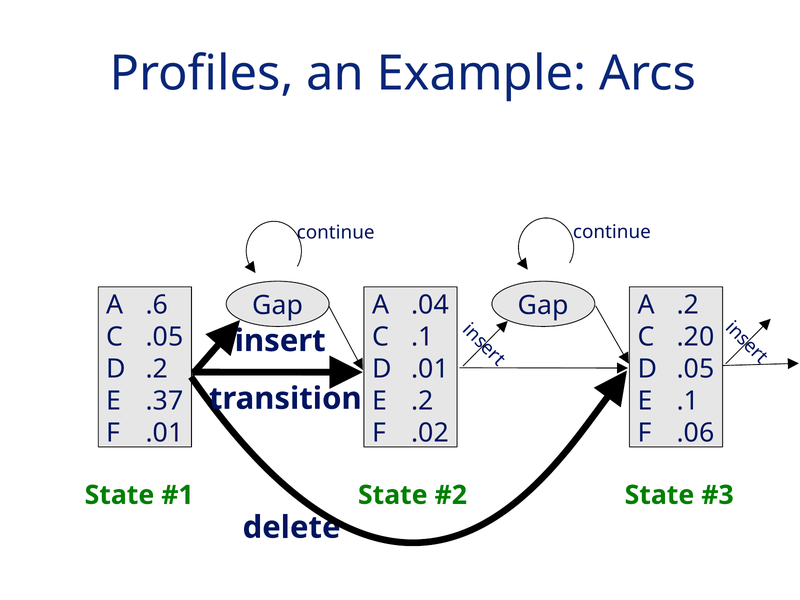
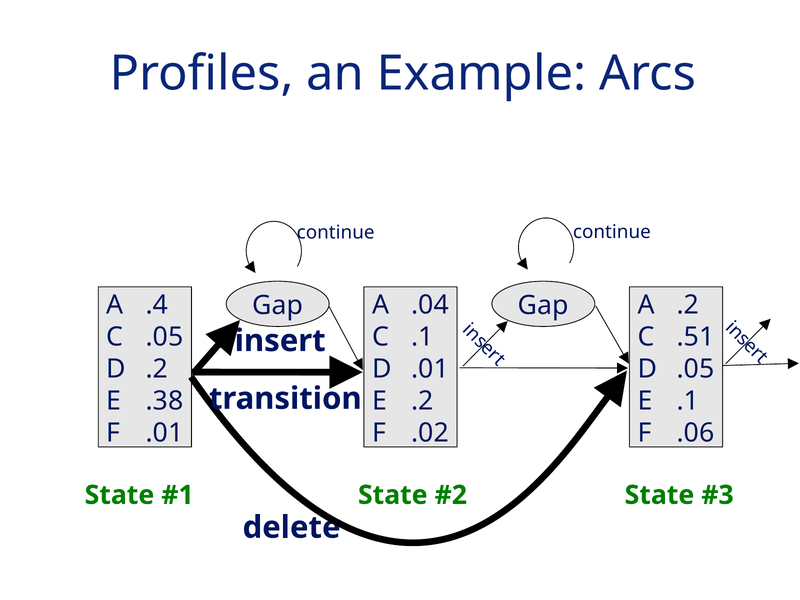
.6: .6 -> .4
.20: .20 -> .51
.37: .37 -> .38
